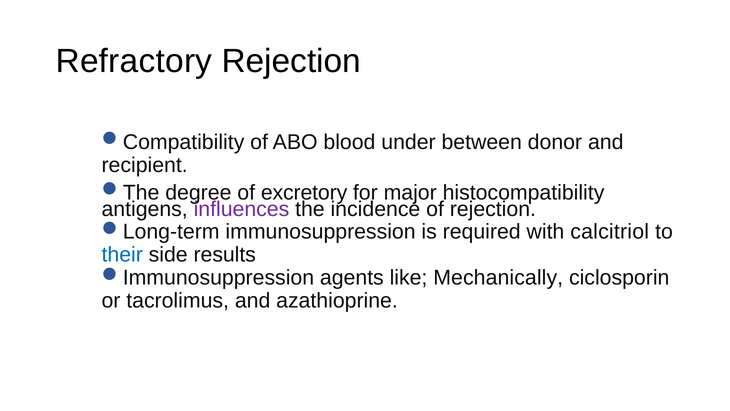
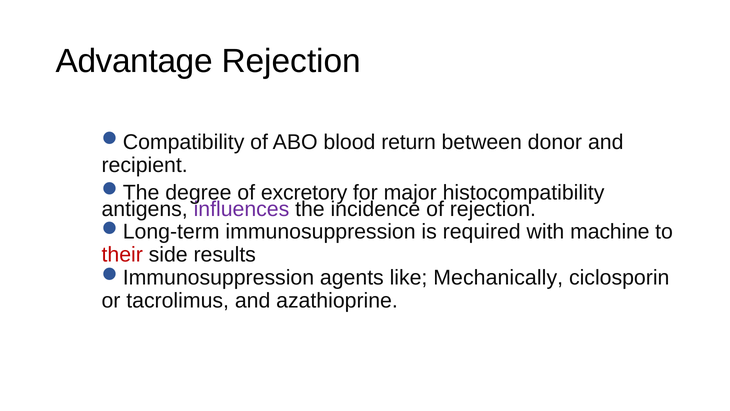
Refractory: Refractory -> Advantage
under: under -> return
calcitriol: calcitriol -> machine
their colour: blue -> red
